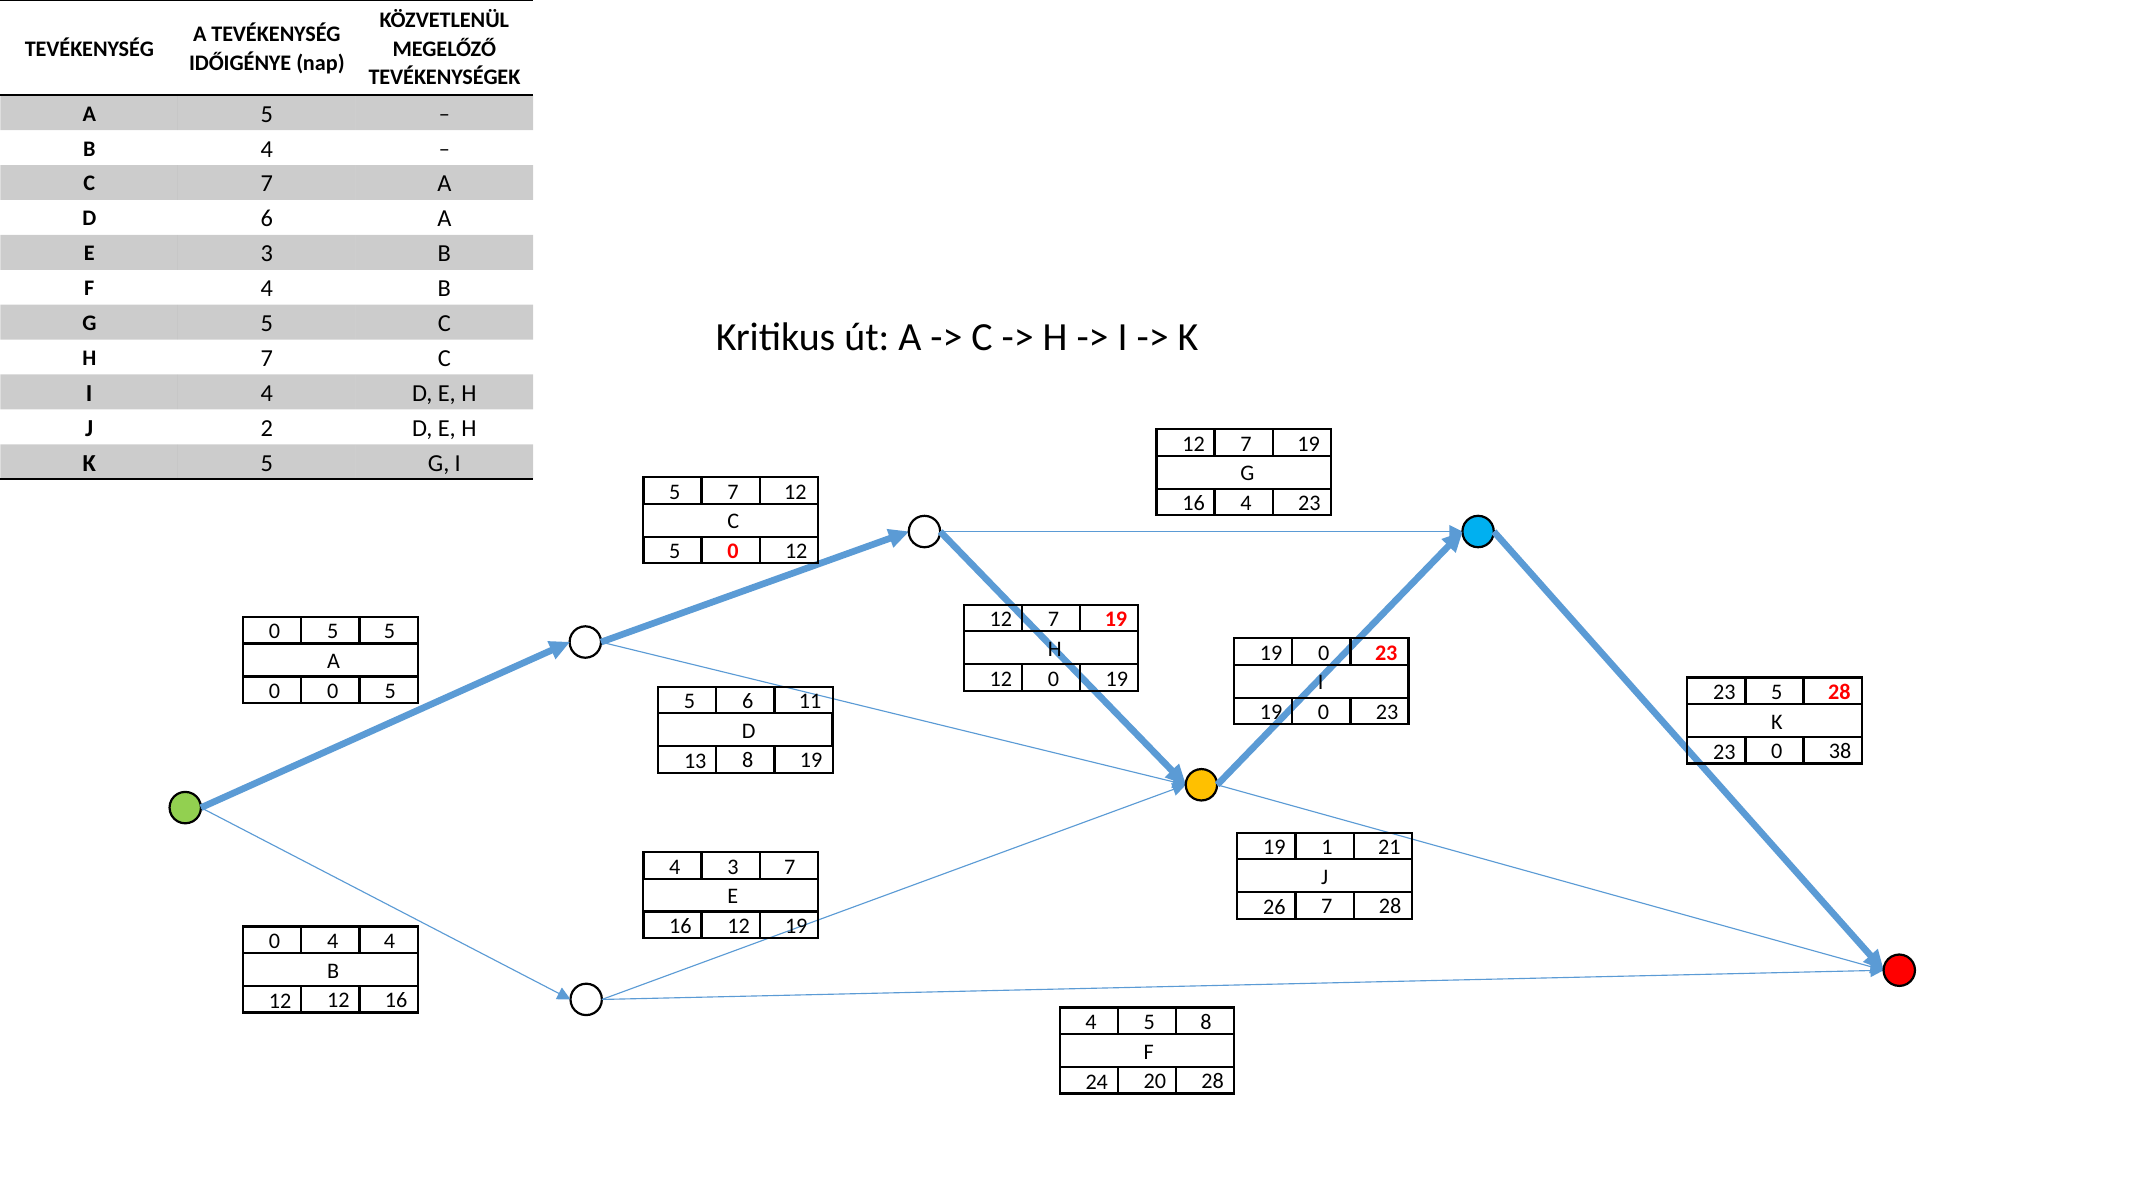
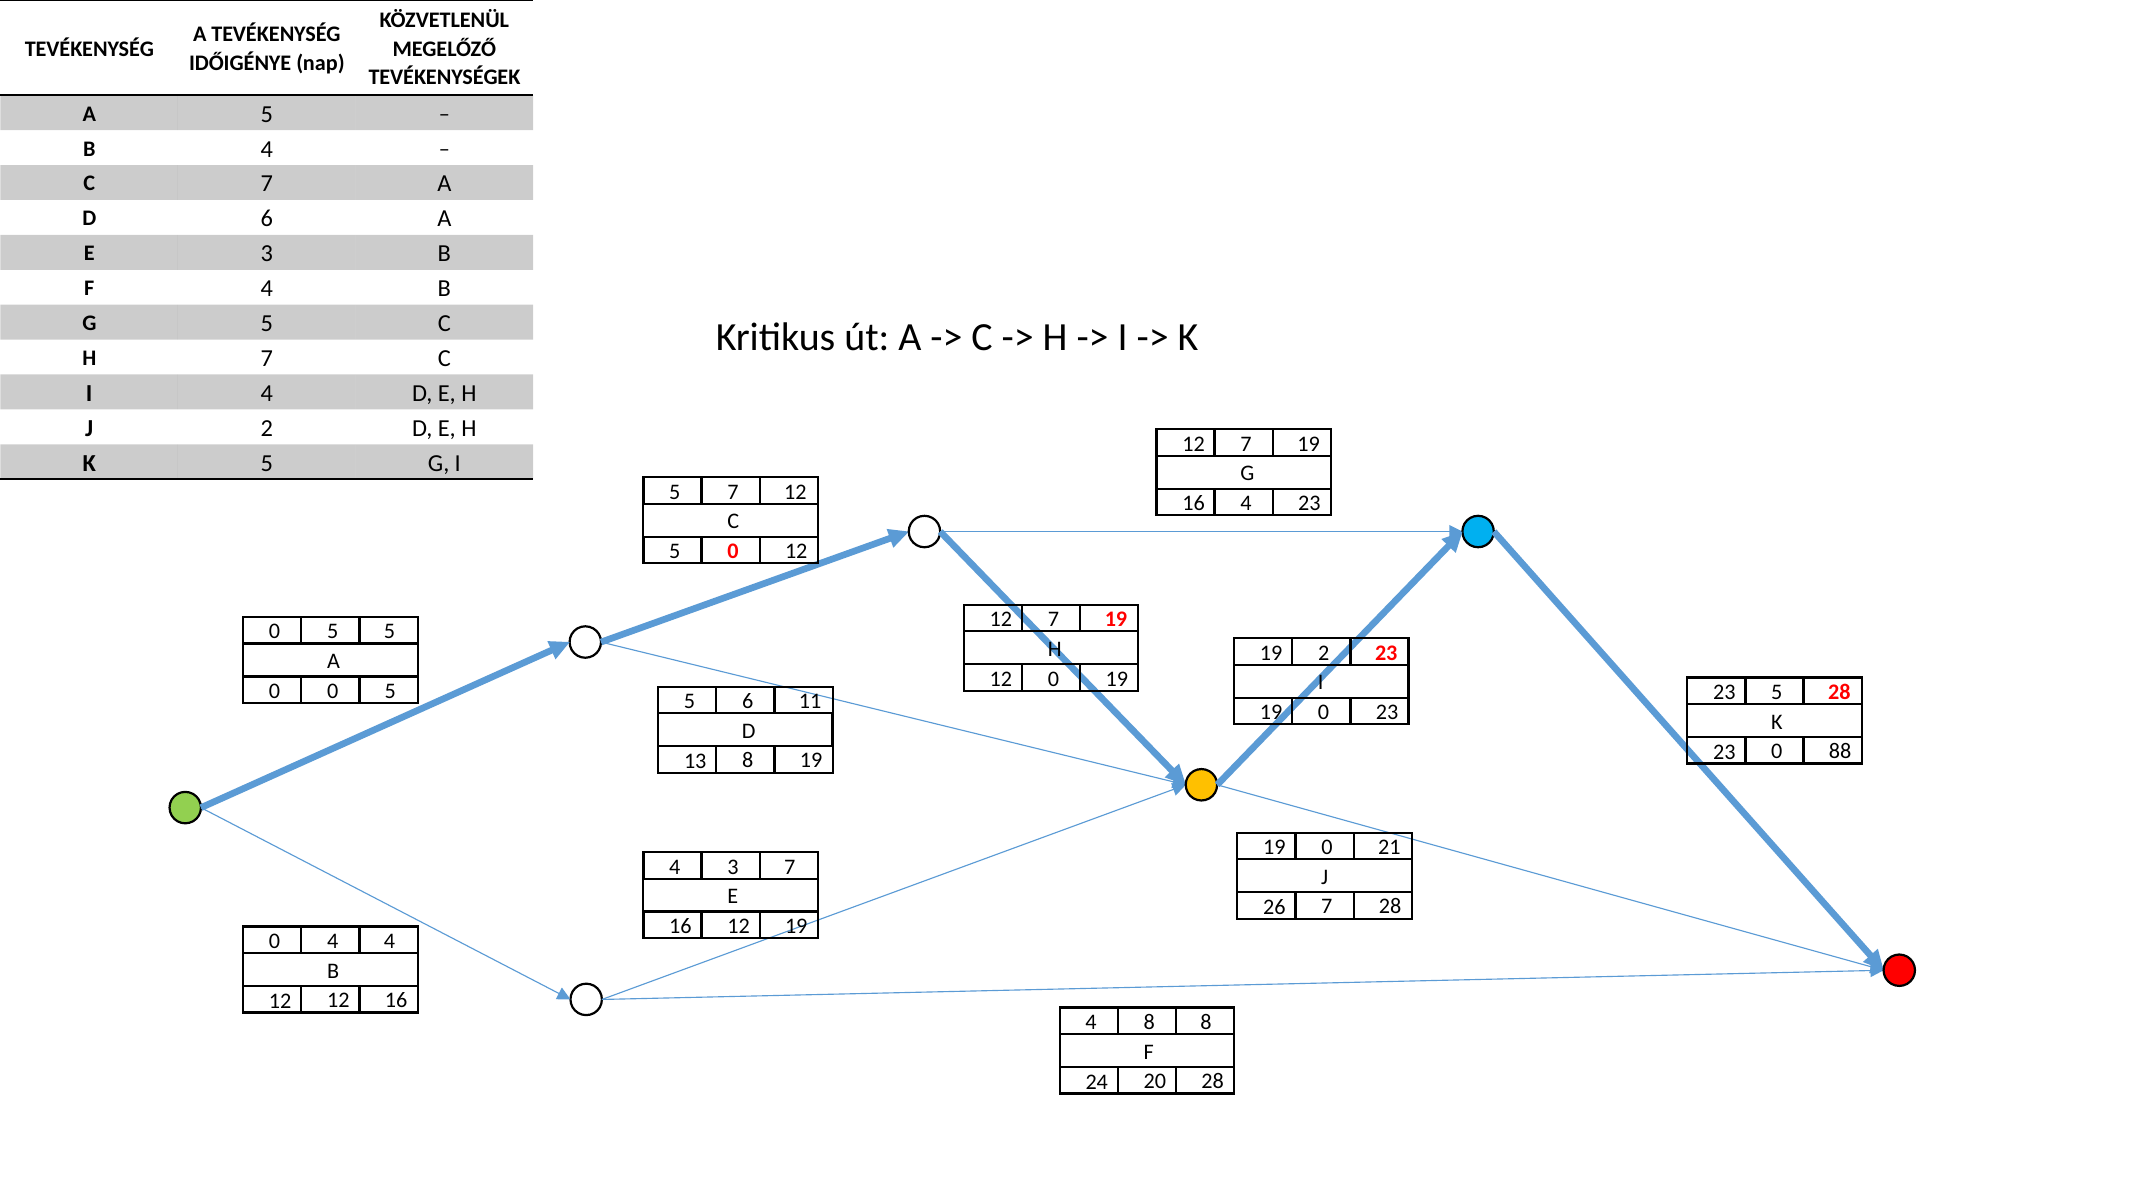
0 at (1324, 653): 0 -> 2
38: 38 -> 88
1 at (1327, 847): 1 -> 0
4 5: 5 -> 8
